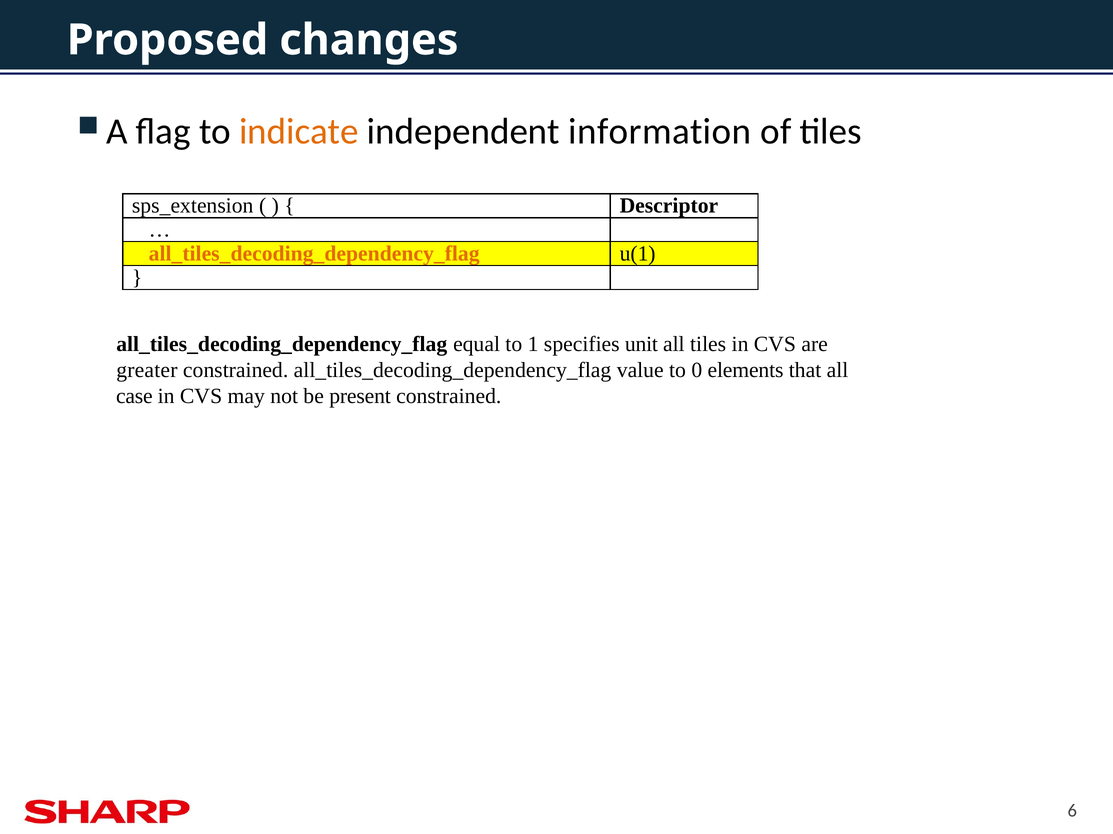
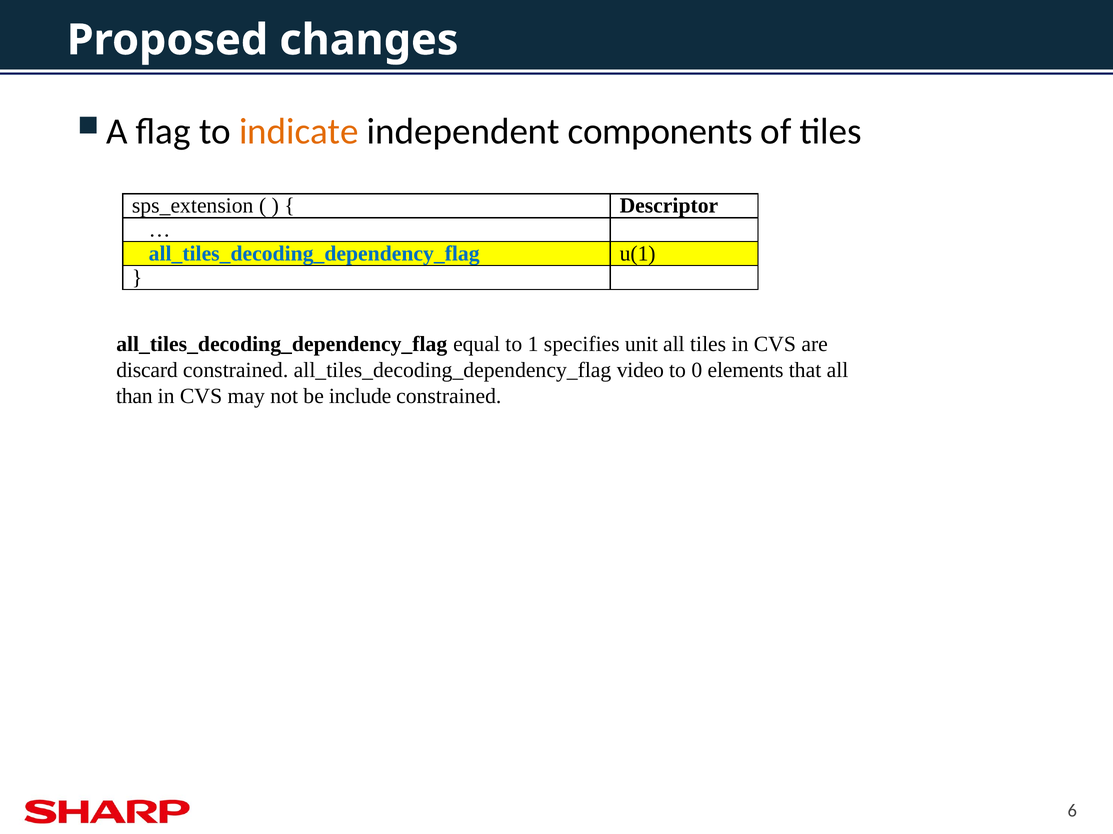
information: information -> components
all_tiles_decoding_dependency_flag at (314, 254) colour: orange -> blue
greater: greater -> discard
value: value -> video
case: case -> than
present: present -> include
